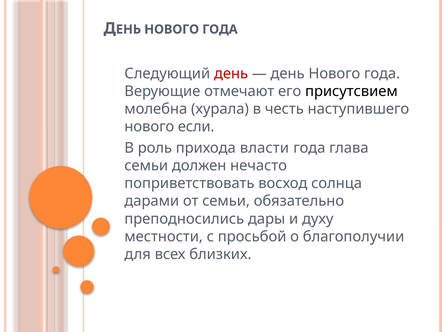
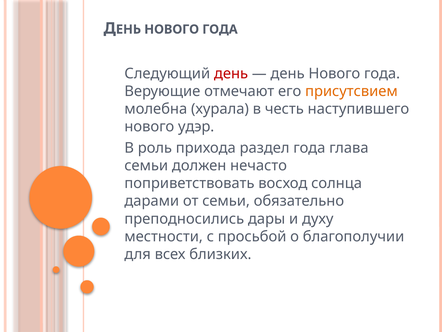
присутсвием colour: black -> orange
если: если -> удэр
власти: власти -> раздел
